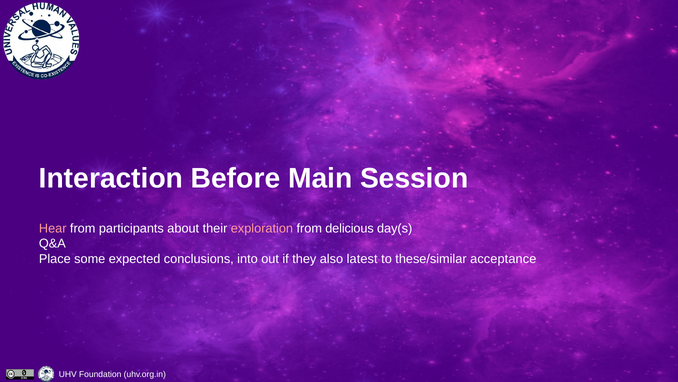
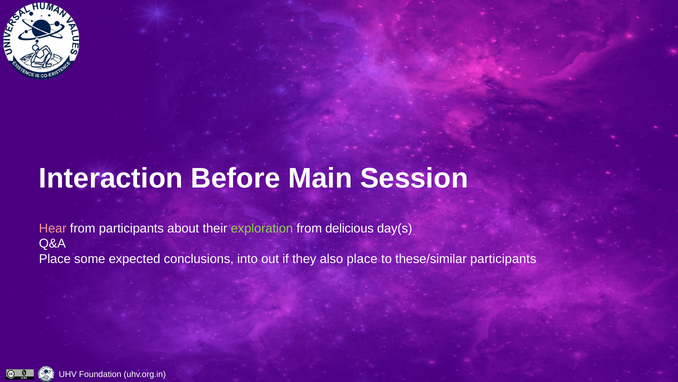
exploration colour: pink -> light green
also latest: latest -> place
these/similar acceptance: acceptance -> participants
